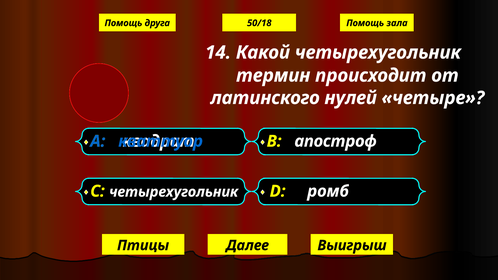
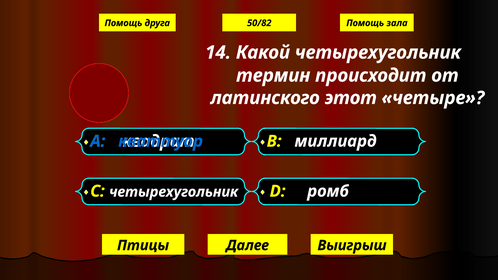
50/18: 50/18 -> 50/82
нулей: нулей -> этот
апостроф: апостроф -> миллиард
